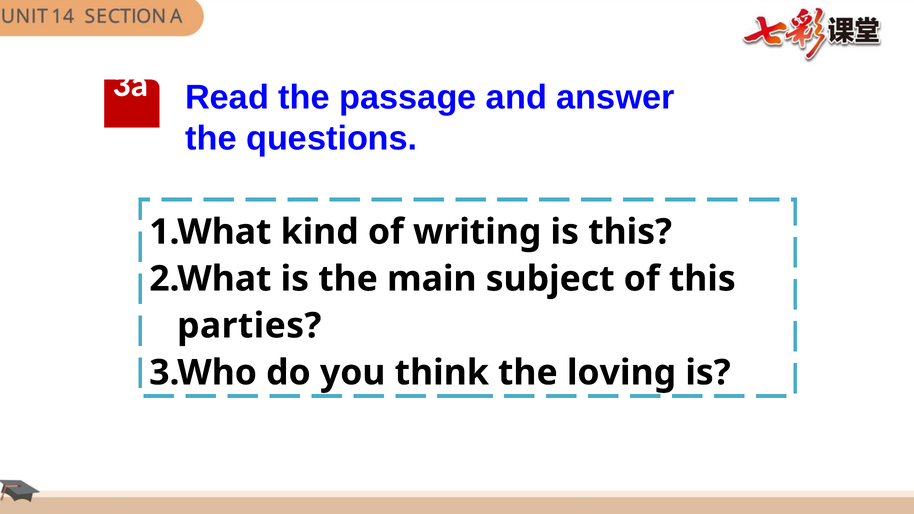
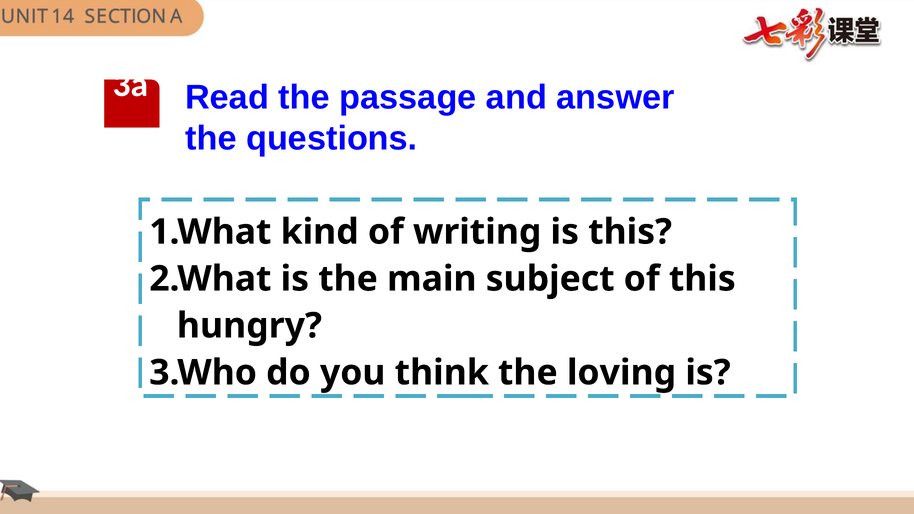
parties: parties -> hungry
